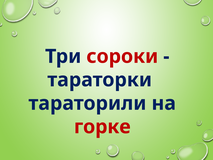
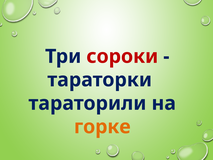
горке colour: red -> orange
